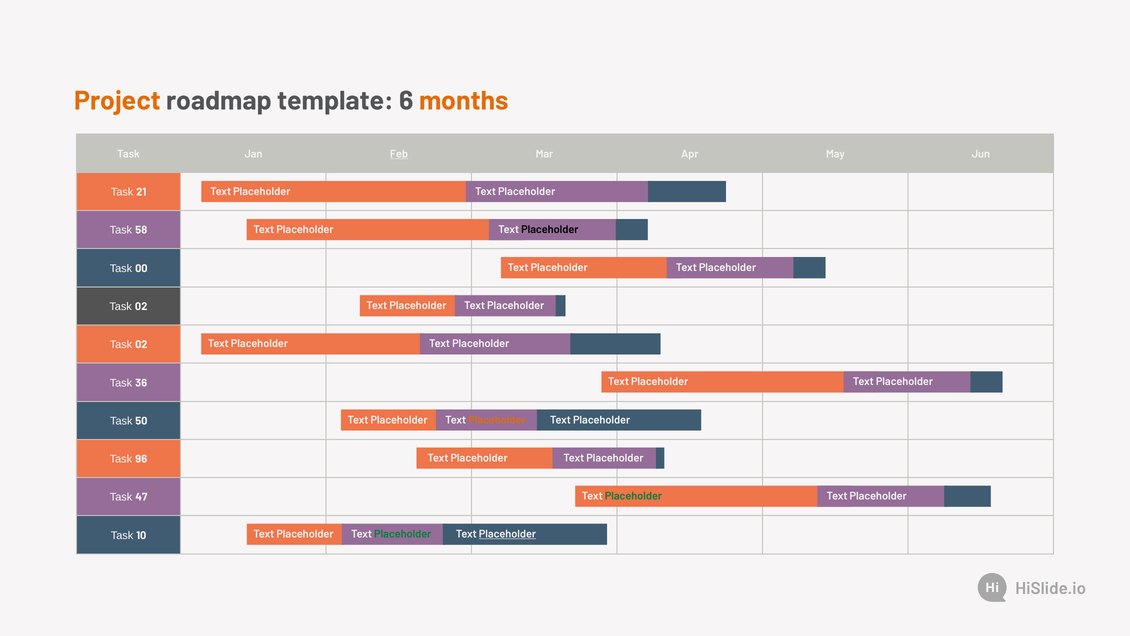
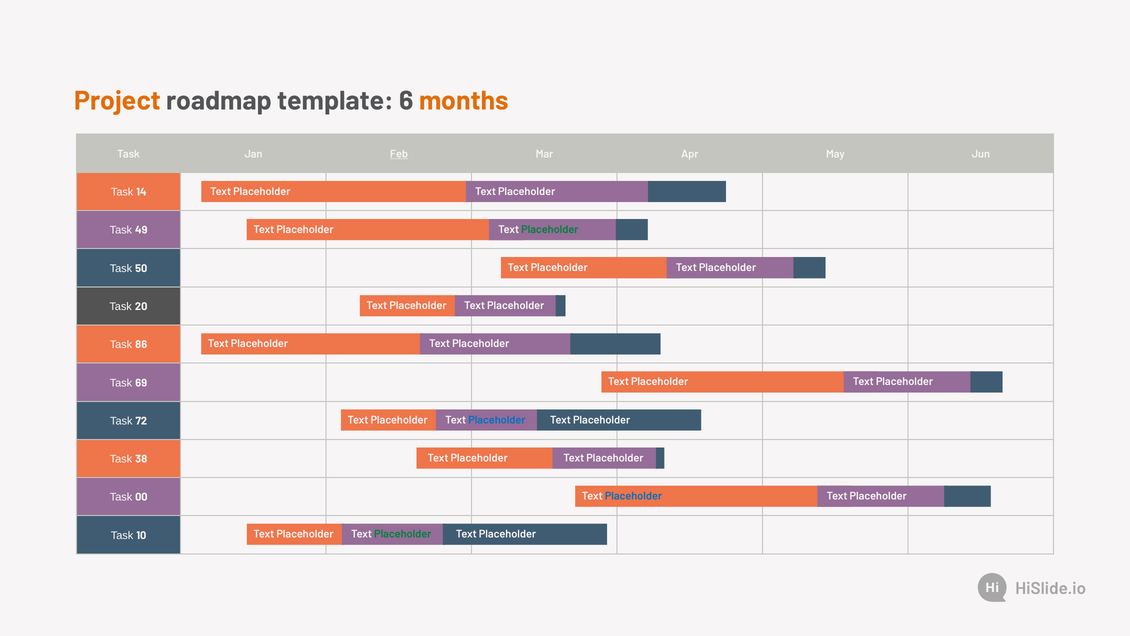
21: 21 -> 14
Placeholder at (550, 229) colour: black -> green
58: 58 -> 49
00: 00 -> 50
02 at (141, 306): 02 -> 20
02 at (141, 345): 02 -> 86
36: 36 -> 69
Placeholder at (497, 420) colour: orange -> blue
50: 50 -> 72
96: 96 -> 38
Placeholder at (633, 496) colour: green -> blue
47: 47 -> 00
Placeholder at (507, 534) underline: present -> none
